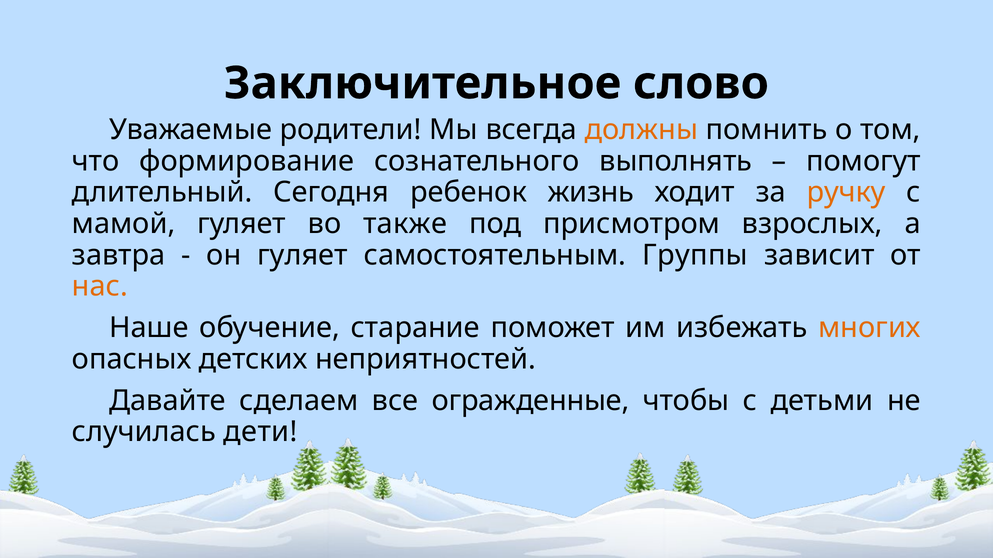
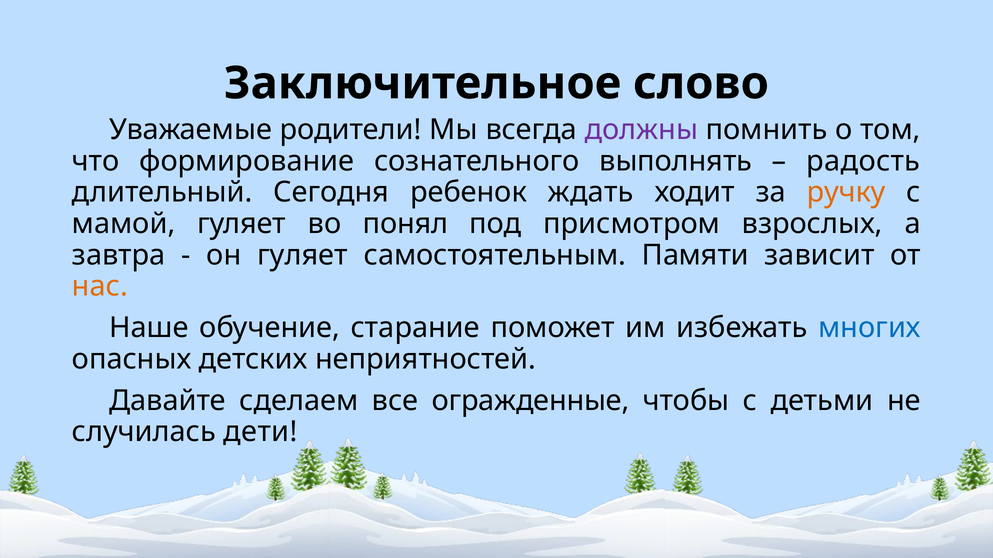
должны colour: orange -> purple
помогут: помогут -> радость
жизнь: жизнь -> ждать
также: также -> понял
Группы: Группы -> Памяти
многих colour: orange -> blue
